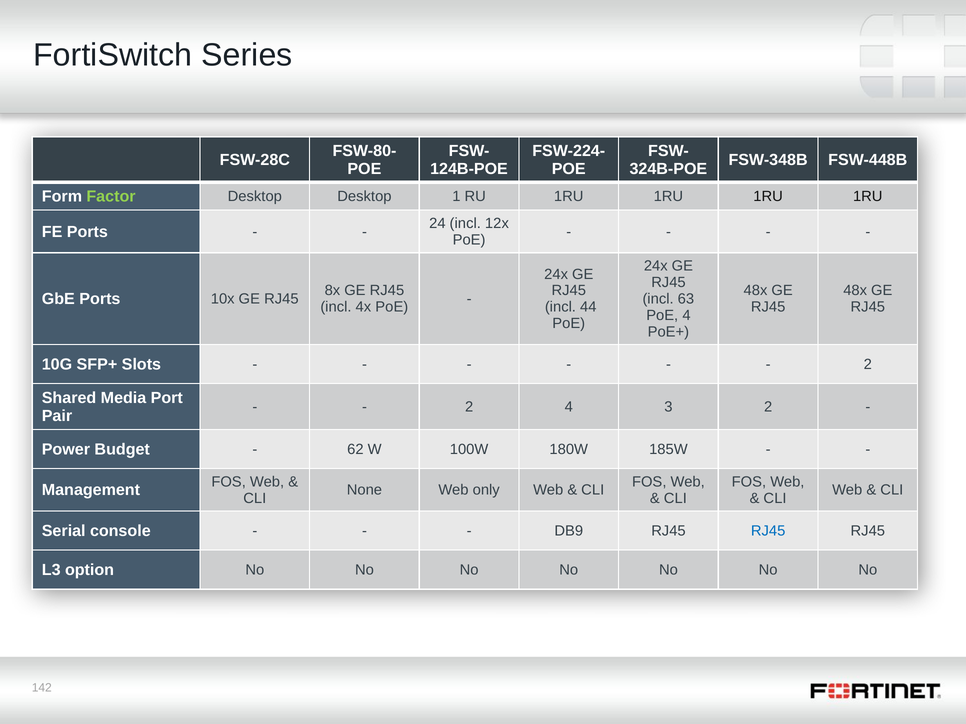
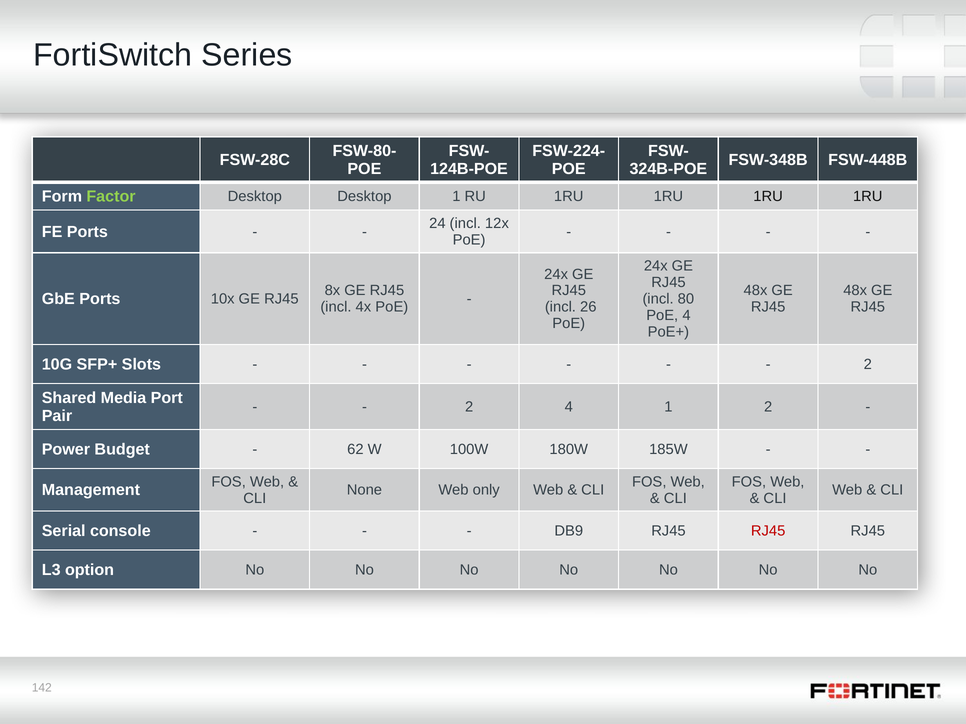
63: 63 -> 80
44: 44 -> 26
4 3: 3 -> 1
RJ45 at (768, 531) colour: blue -> red
